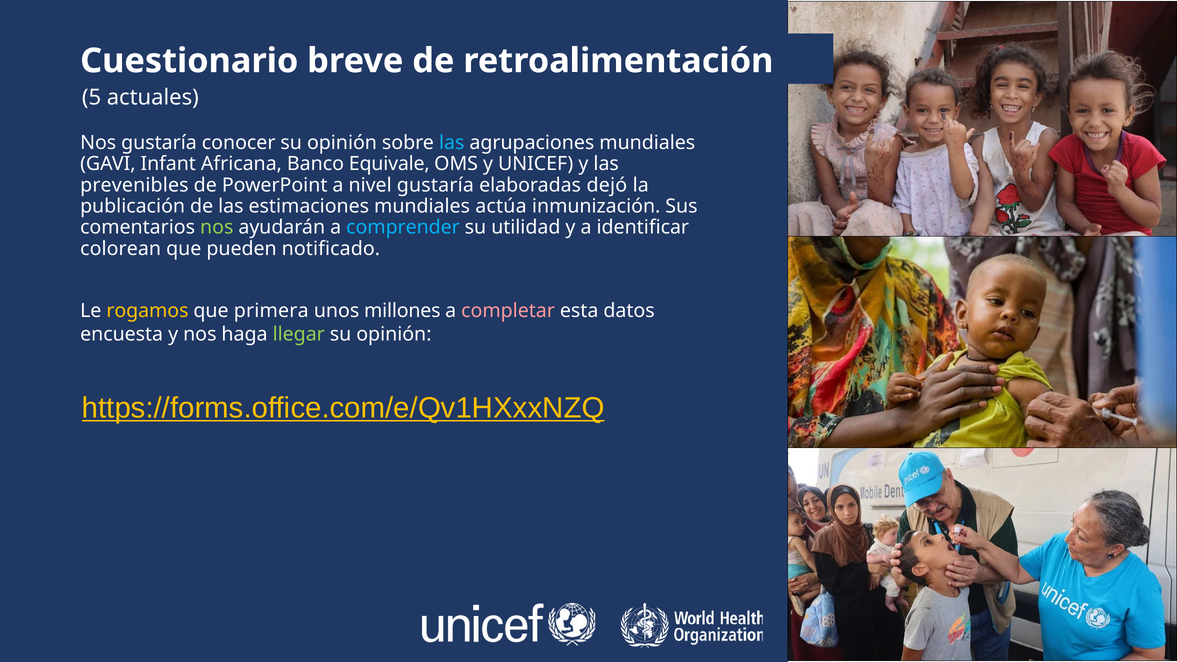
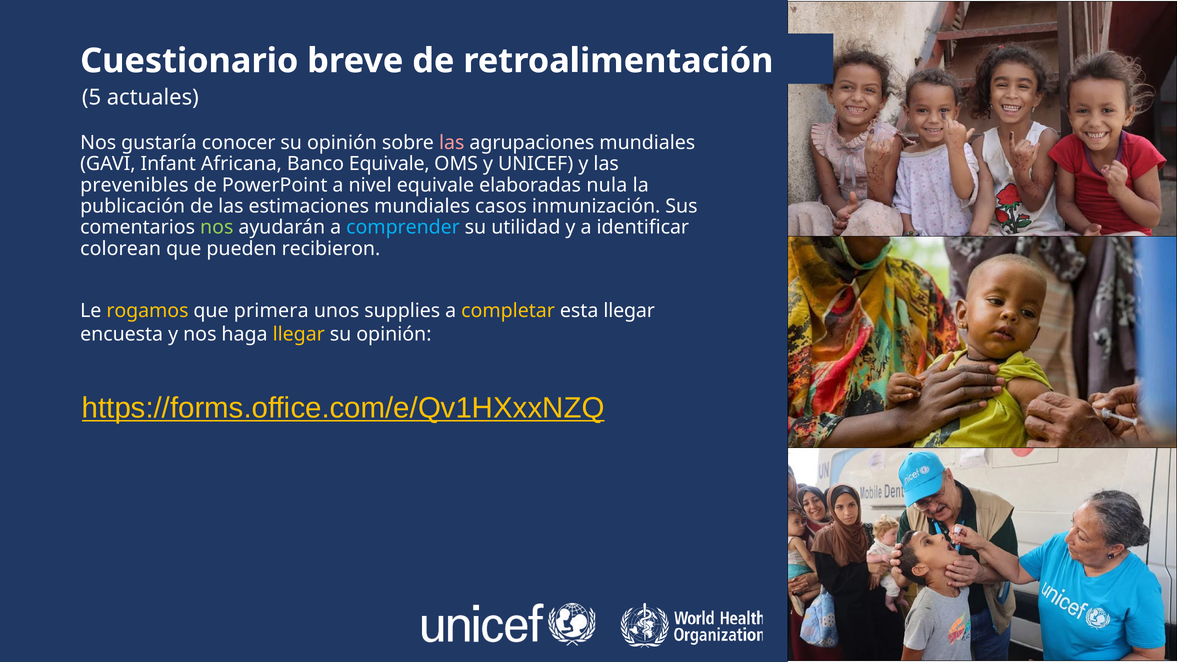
las at (452, 143) colour: light blue -> pink
nivel gustaría: gustaría -> equivale
dejó: dejó -> nula
actúa: actúa -> casos
notificado: notificado -> recibieron
millones: millones -> supplies
completar colour: pink -> yellow
esta datos: datos -> llegar
llegar at (299, 335) colour: light green -> yellow
